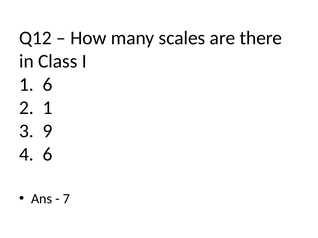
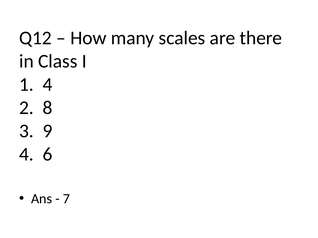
1 6: 6 -> 4
2 1: 1 -> 8
